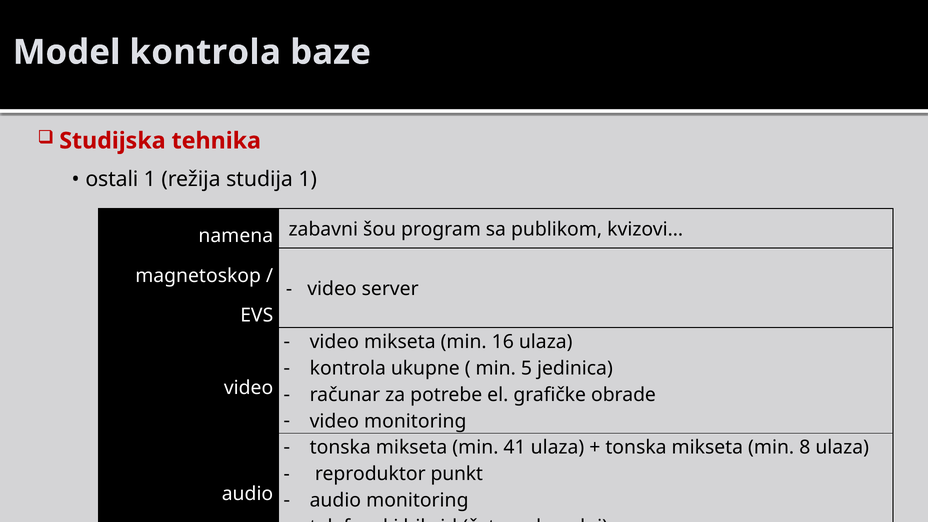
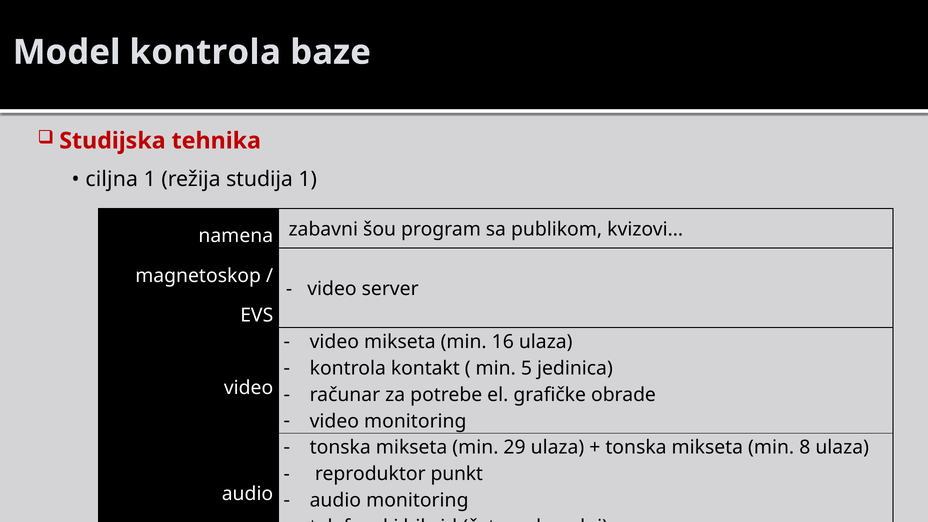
ostali: ostali -> ciljna
ukupne: ukupne -> kontakt
41: 41 -> 29
